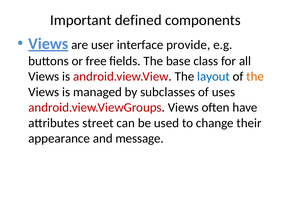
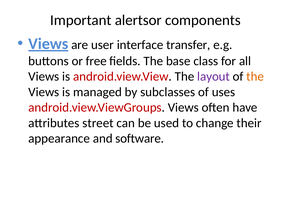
defined: defined -> alertsor
provide: provide -> transfer
layout colour: blue -> purple
message: message -> software
